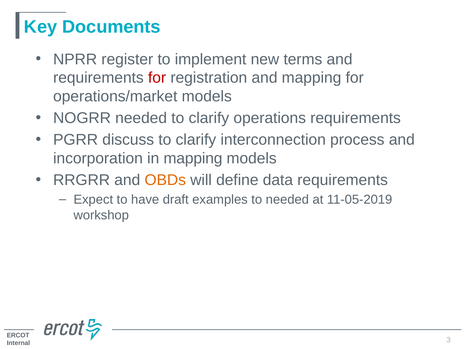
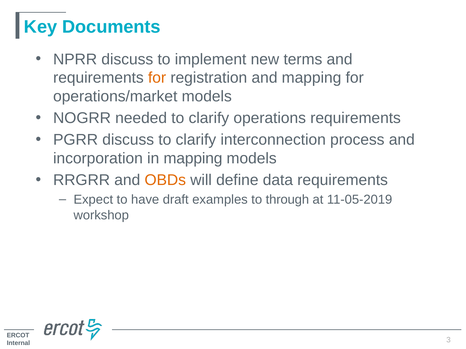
NPRR register: register -> discuss
for at (157, 78) colour: red -> orange
to needed: needed -> through
